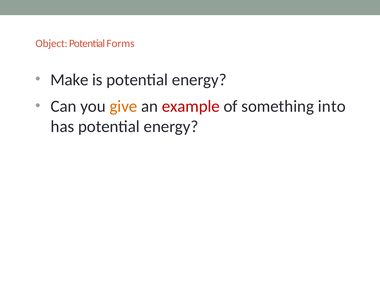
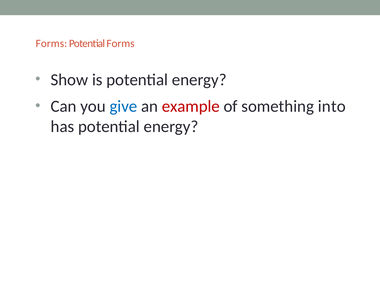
Object at (52, 44): Object -> Forms
Make: Make -> Show
give colour: orange -> blue
